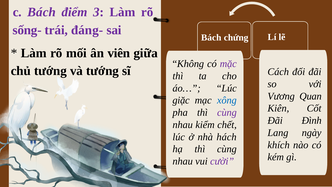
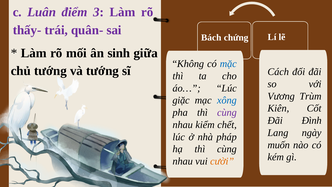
c Bách: Bách -> Luân
sống-: sống- -> thấy-
đáng-: đáng- -> quân-
viên: viên -> sinh
mặc colour: purple -> blue
Quan: Quan -> Trùm
hách: hách -> pháp
khích: khích -> muốn
cười colour: purple -> orange
